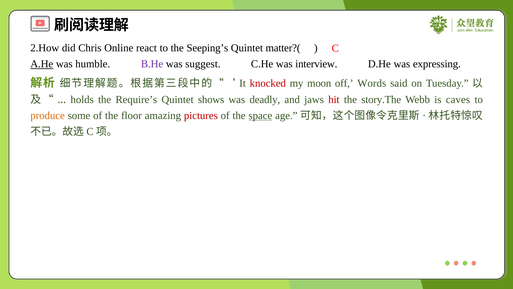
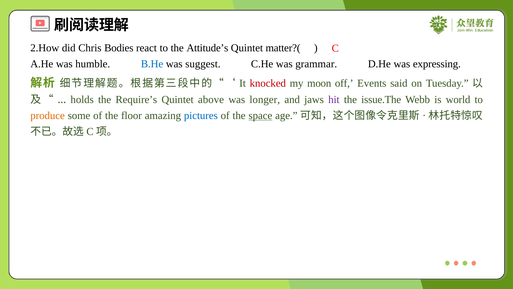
Online: Online -> Bodies
Seeping’s: Seeping’s -> Attitude’s
A.He underline: present -> none
B.He colour: purple -> blue
interview: interview -> grammar
Words: Words -> Events
shows: shows -> above
deadly: deadly -> longer
hit colour: red -> purple
story.The: story.The -> issue.The
caves: caves -> world
pictures colour: red -> blue
